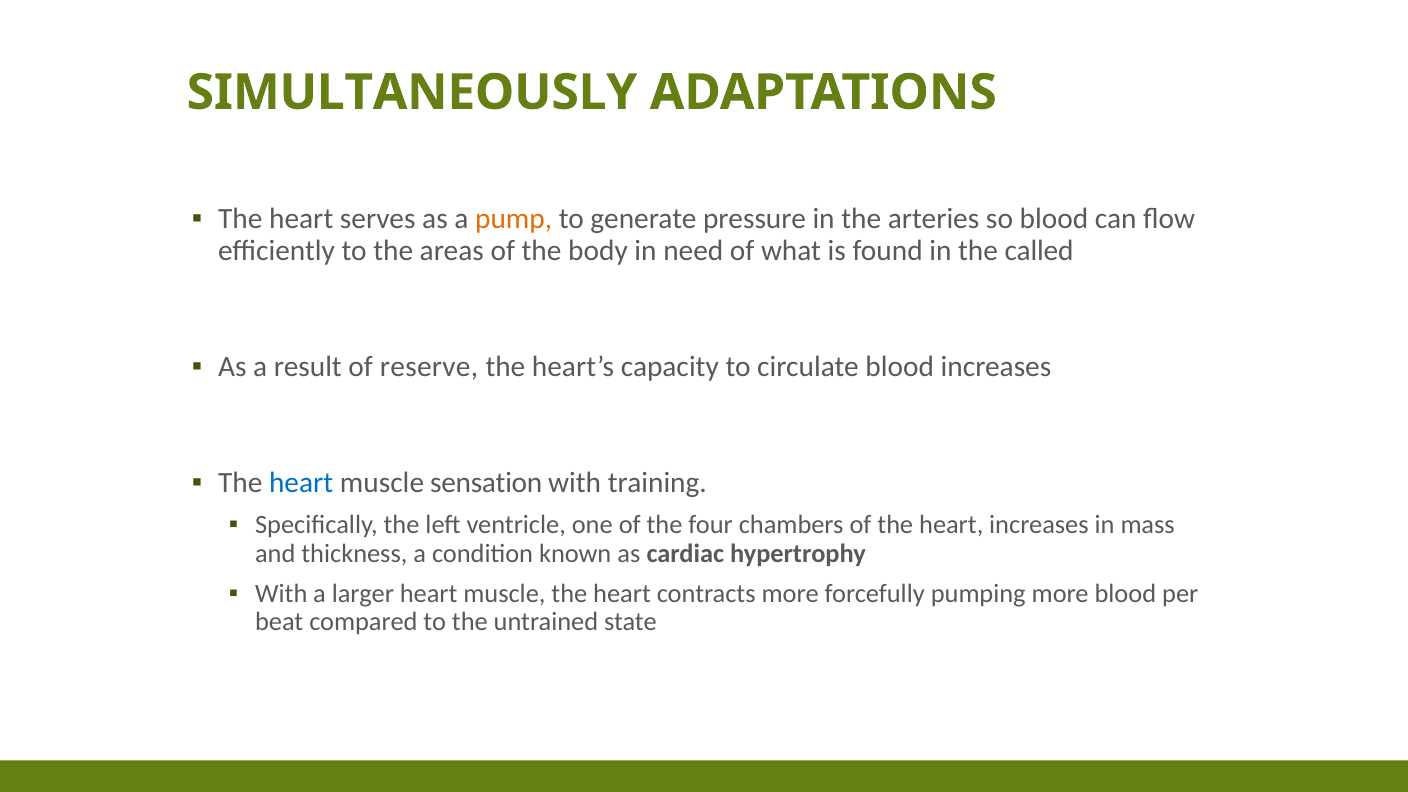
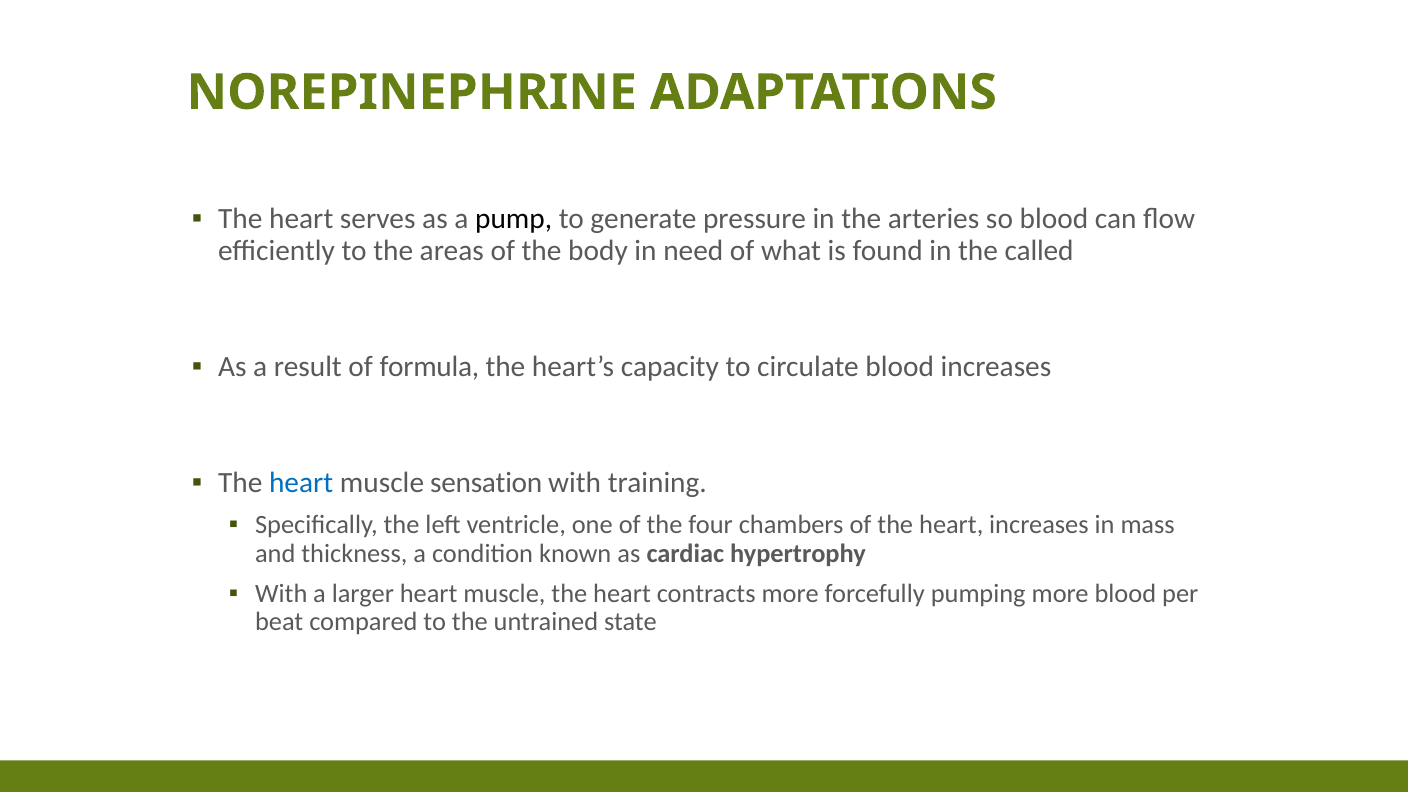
SIMULTANEOUSLY: SIMULTANEOUSLY -> NOREPINEPHRINE
pump colour: orange -> black
reserve: reserve -> formula
